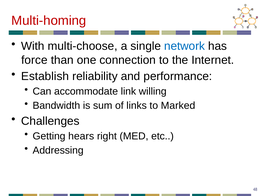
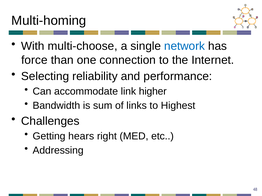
Multi-homing colour: red -> black
Establish: Establish -> Selecting
willing: willing -> higher
Marked: Marked -> Highest
